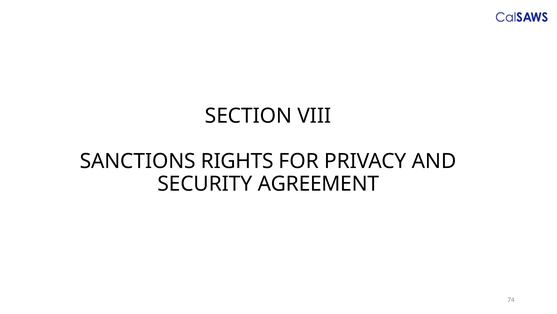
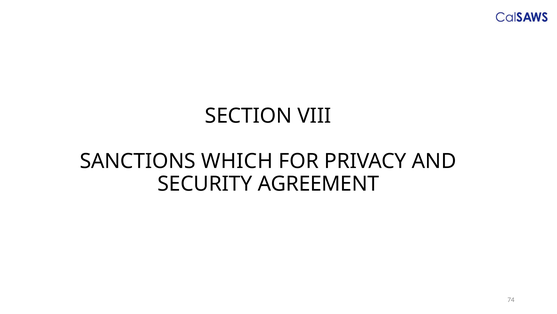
RIGHTS: RIGHTS -> WHICH
